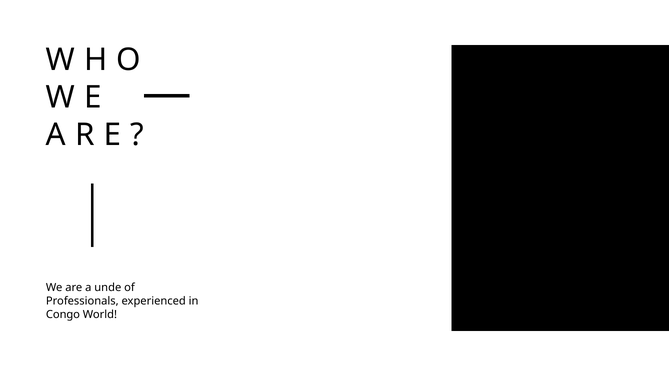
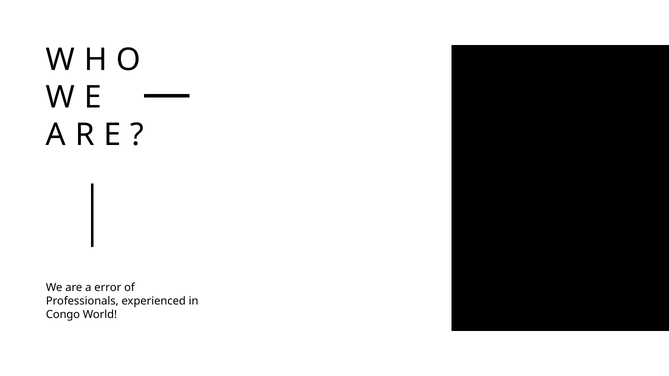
unde: unde -> error
